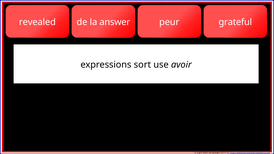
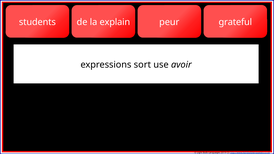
revealed: revealed -> students
answer: answer -> explain
